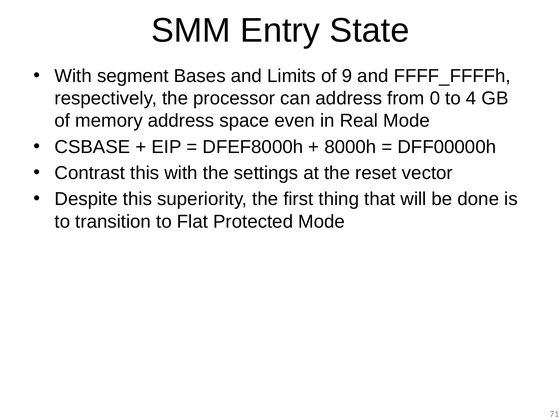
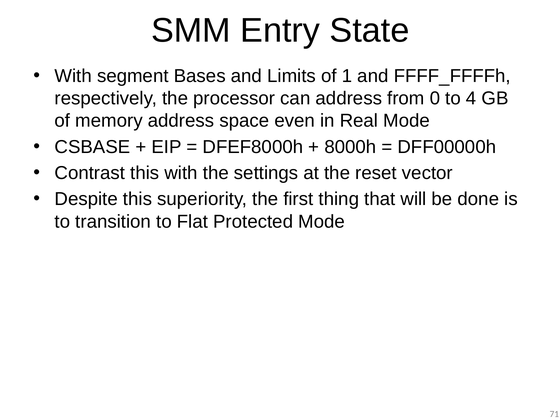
9: 9 -> 1
